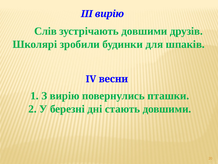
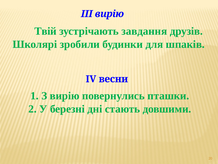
Слів: Слів -> Твій
зустрічають довшими: довшими -> завдання
